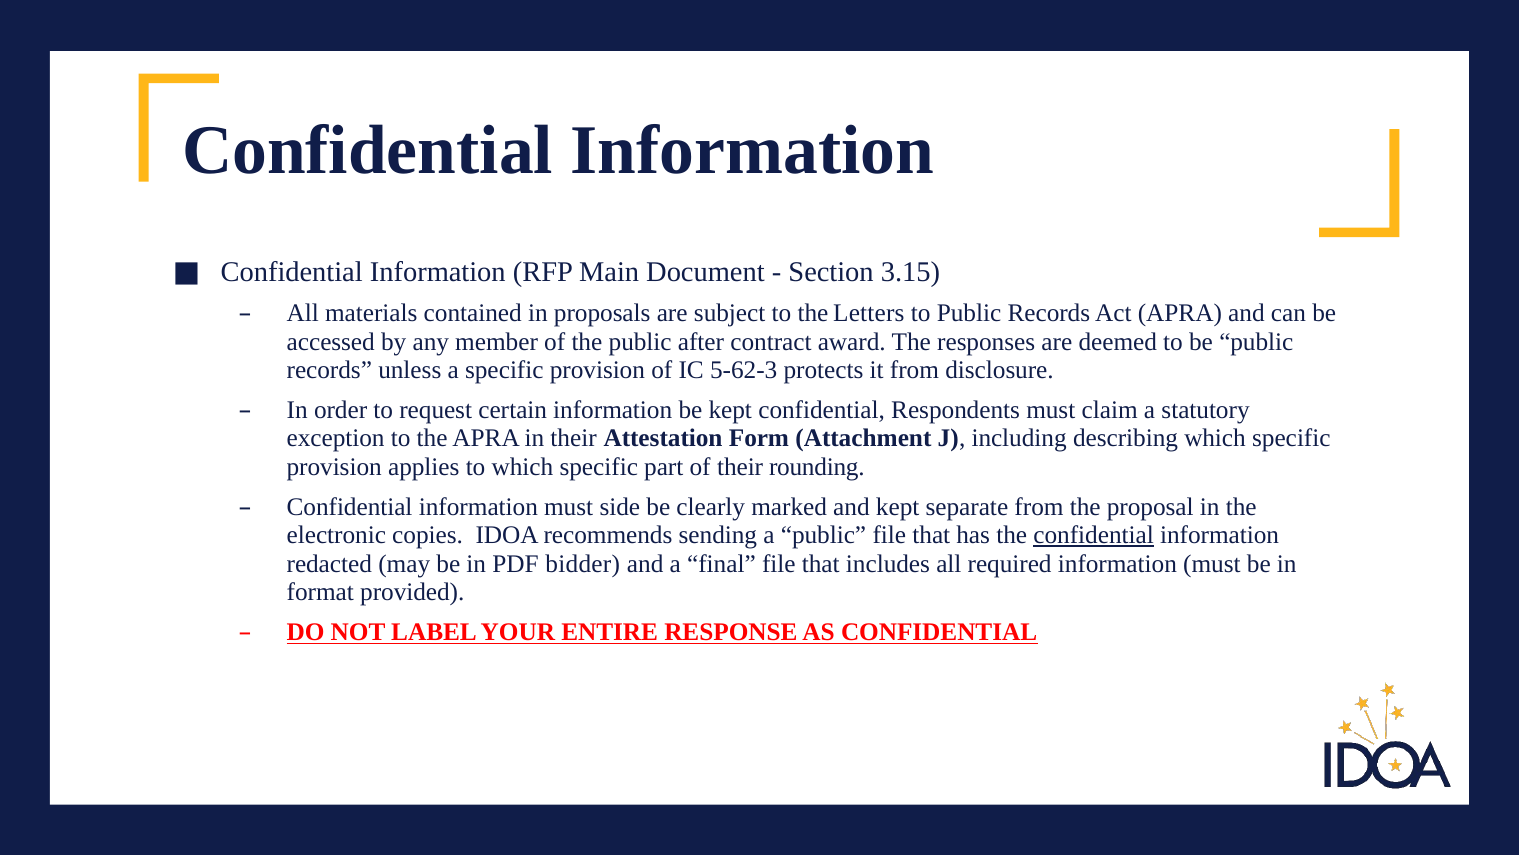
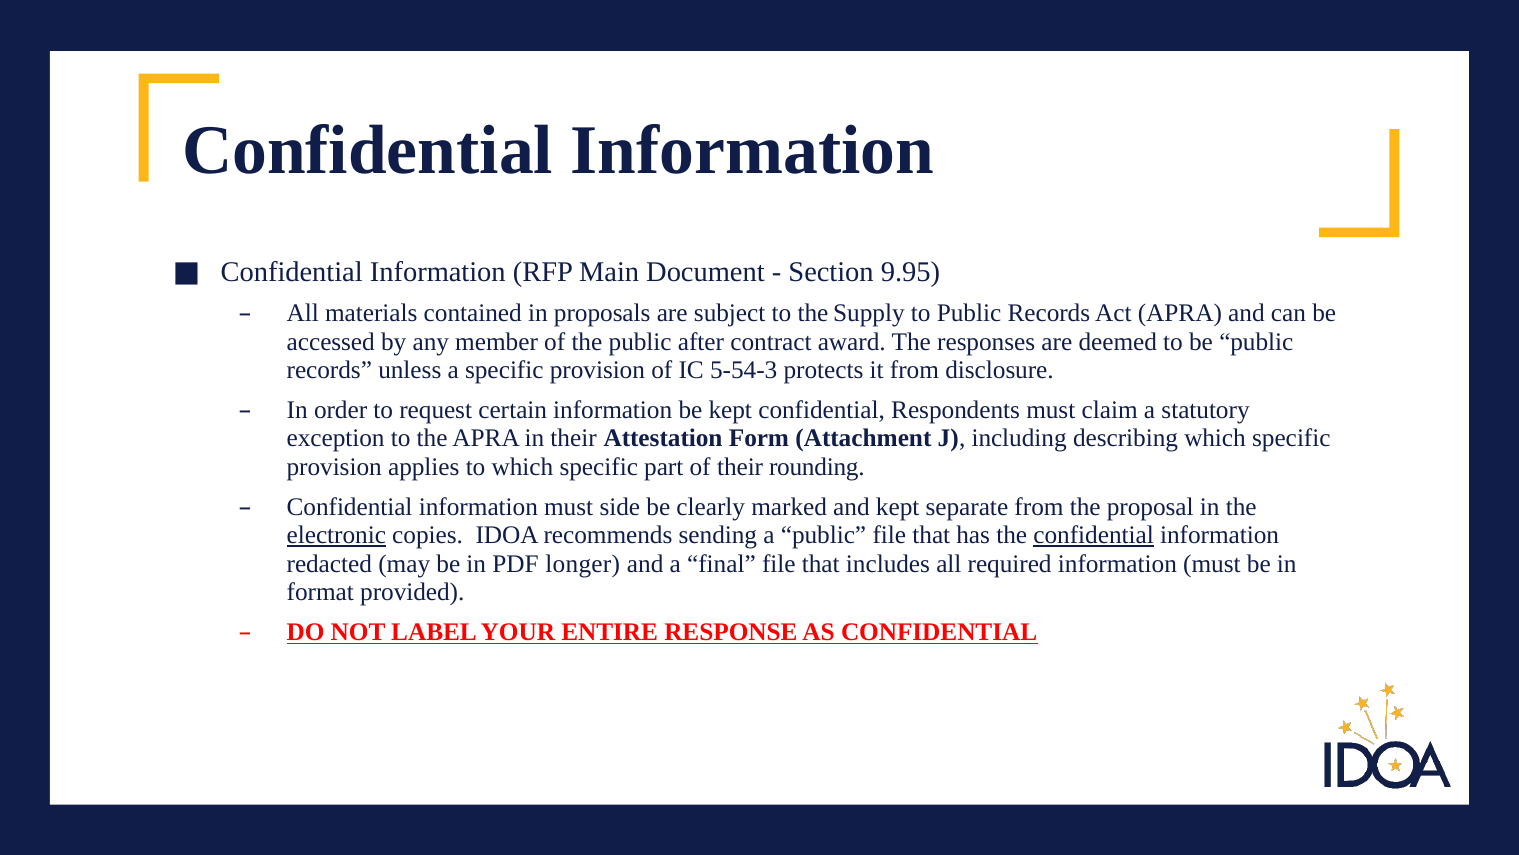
3.15: 3.15 -> 9.95
Letters: Letters -> Supply
5-62-3: 5-62-3 -> 5-54-3
electronic underline: none -> present
bidder: bidder -> longer
